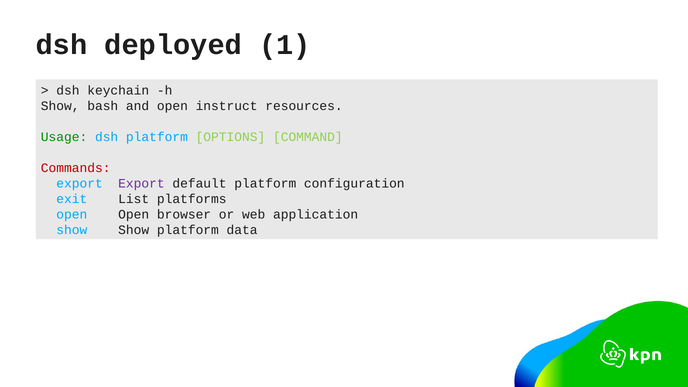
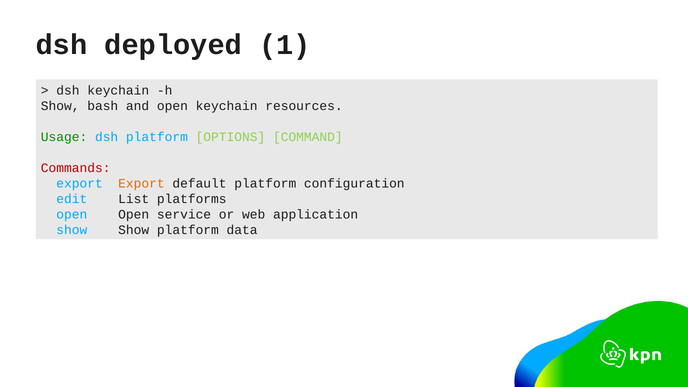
open instruct: instruct -> keychain
Export at (141, 183) colour: purple -> orange
exit: exit -> edit
browser: browser -> service
